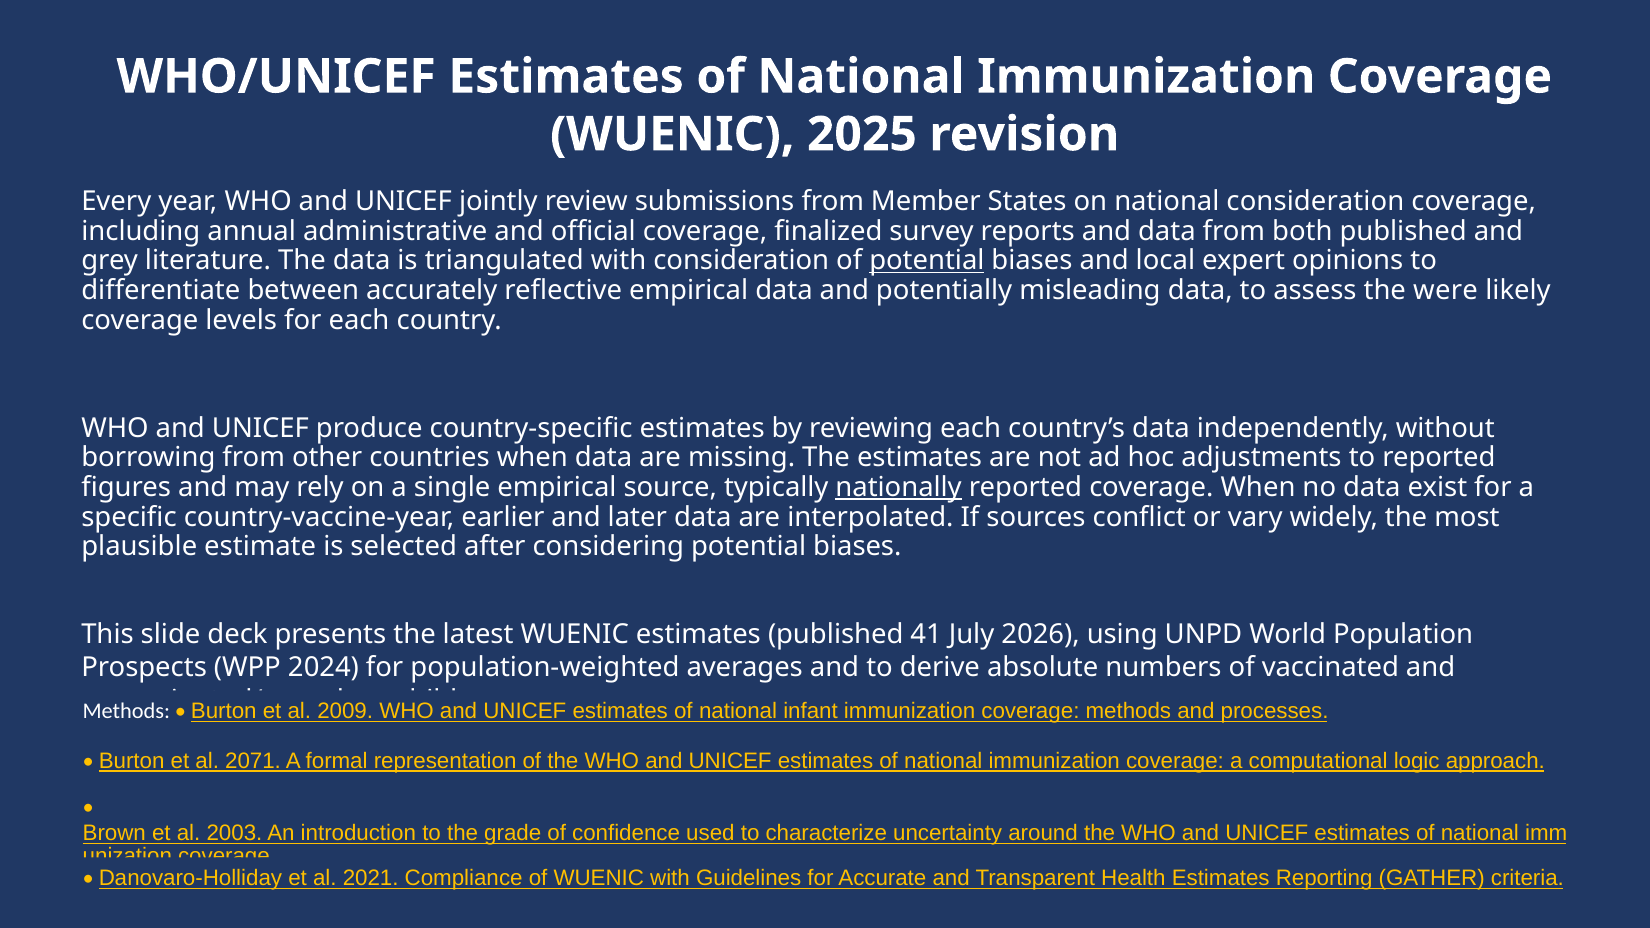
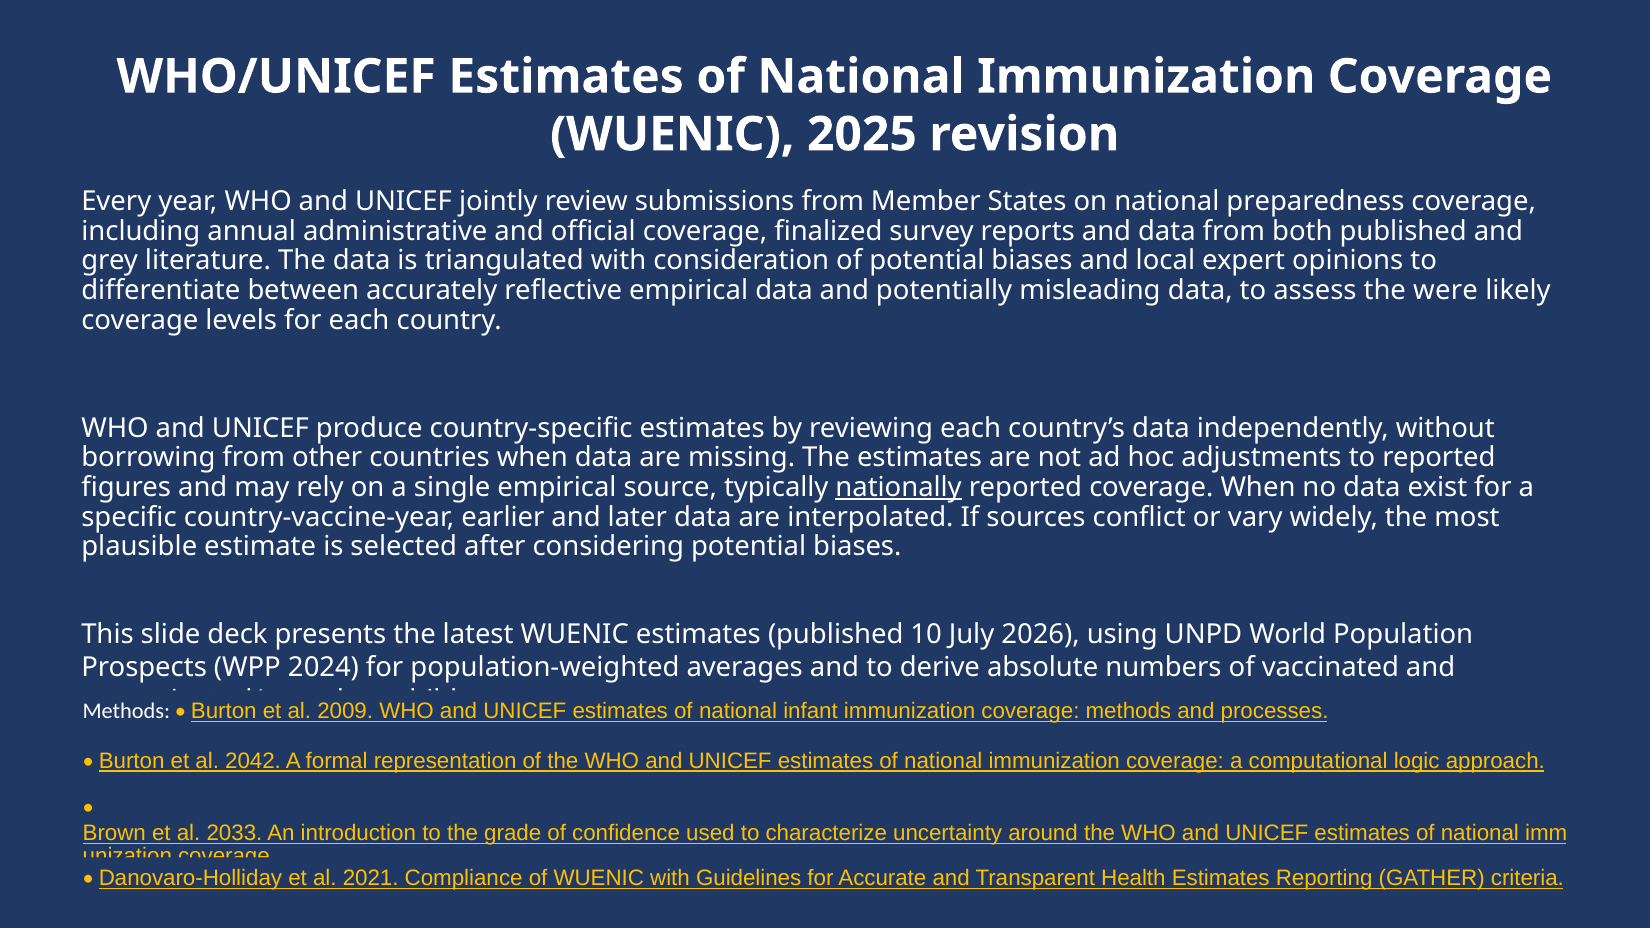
national consideration: consideration -> preparedness
potential at (927, 261) underline: present -> none
41: 41 -> 10
2071: 2071 -> 2042
2003: 2003 -> 2033
